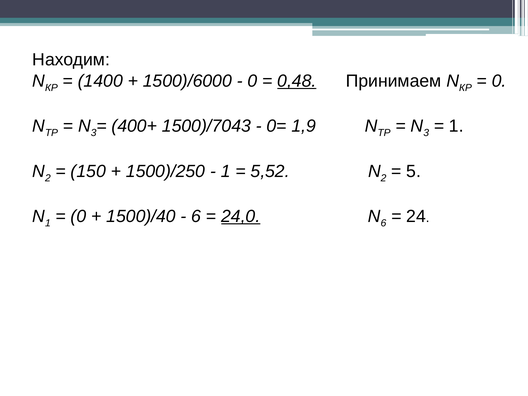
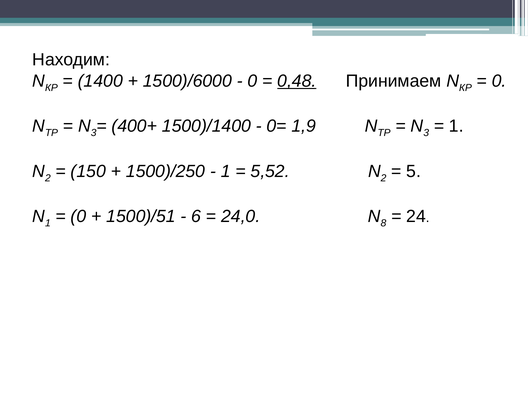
1500)/7043: 1500)/7043 -> 1500)/1400
1500)/40: 1500)/40 -> 1500)/51
24,0 underline: present -> none
6 at (383, 223): 6 -> 8
